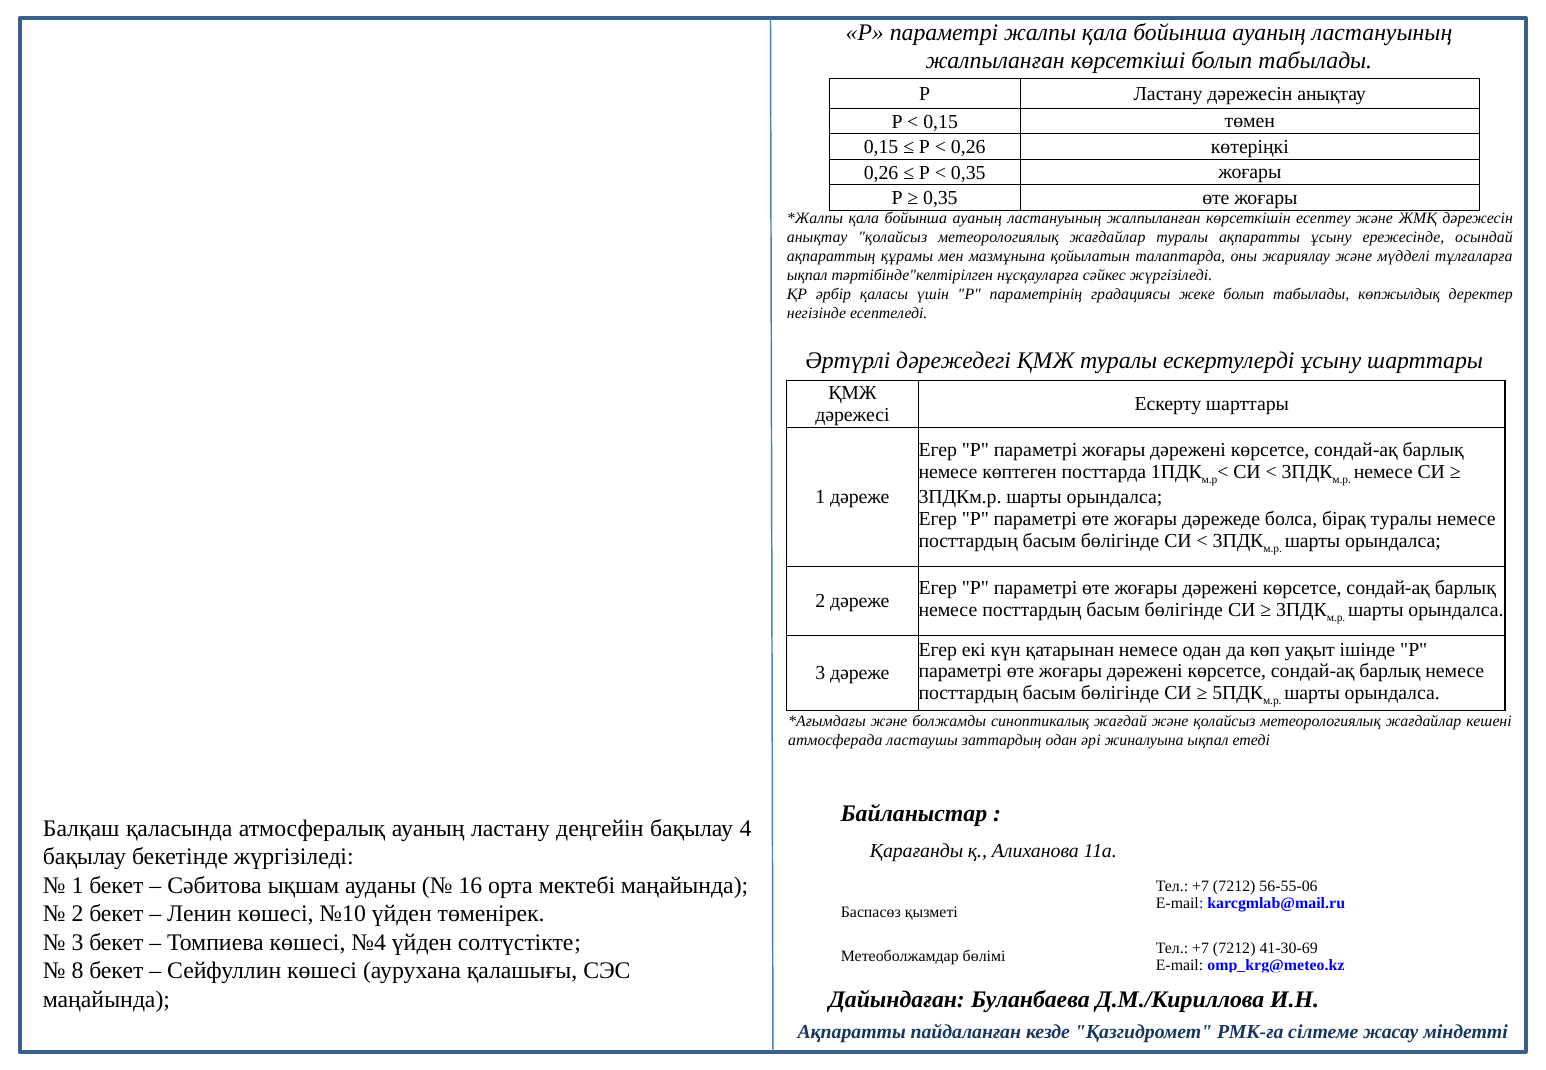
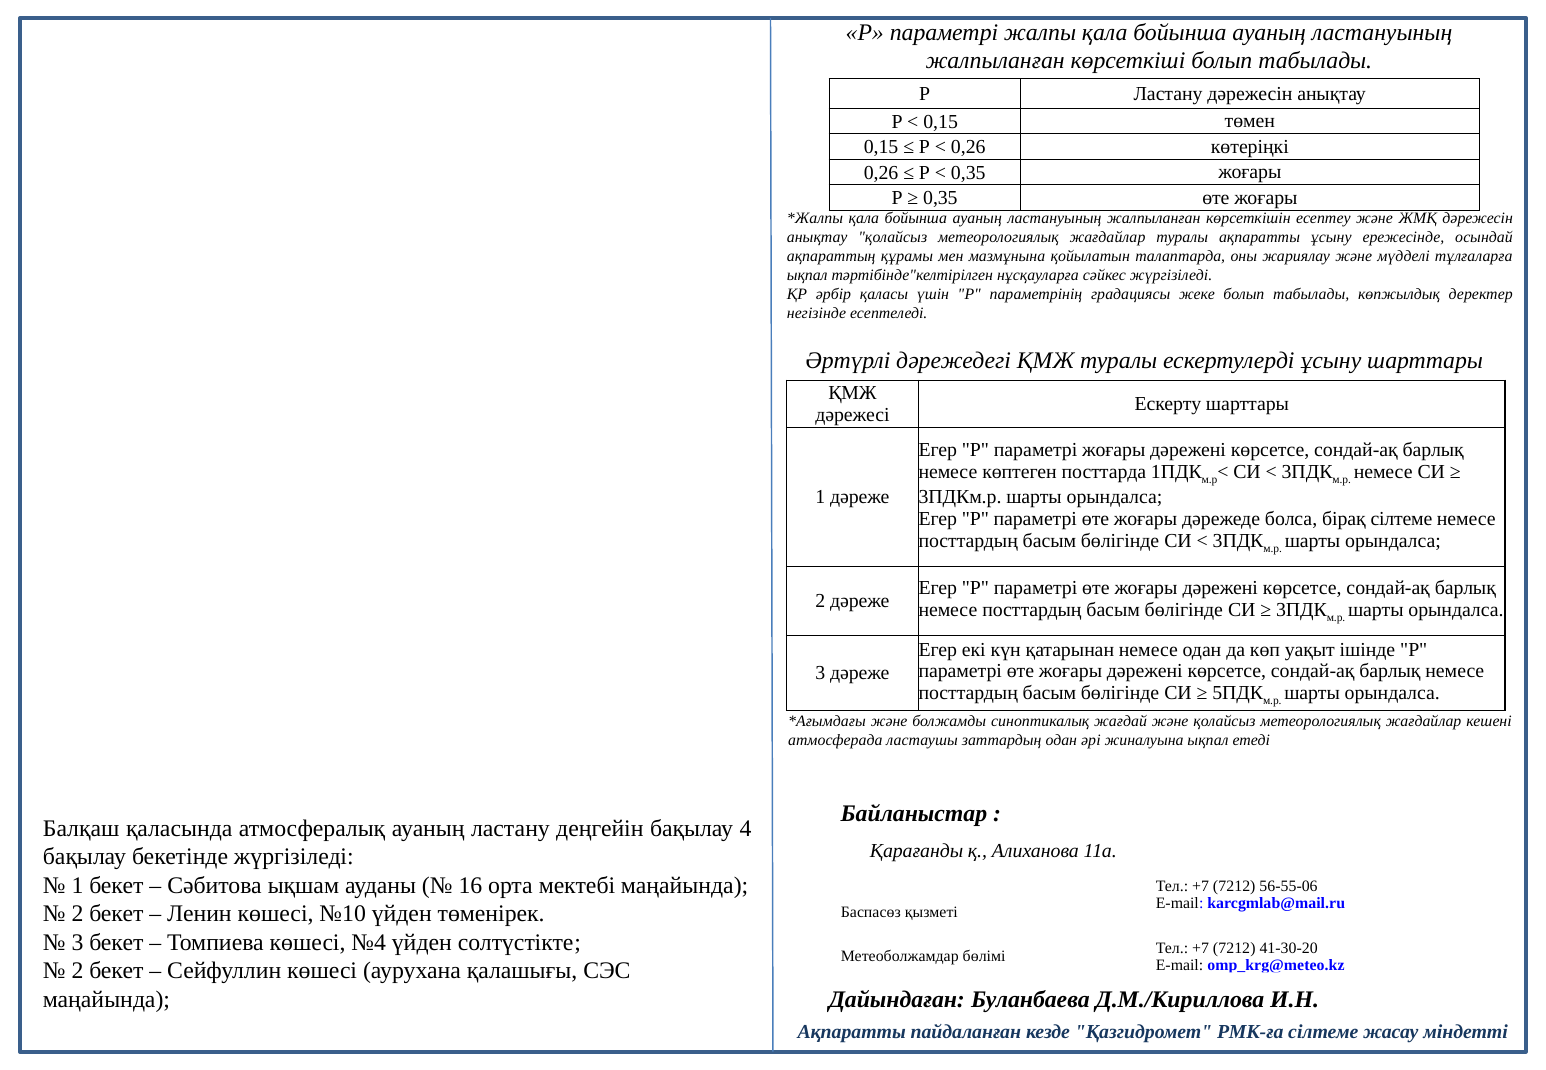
бірақ туралы: туралы -> сілтеме
41-30-69: 41-30-69 -> 41-30-20
8 at (77, 971): 8 -> 2
